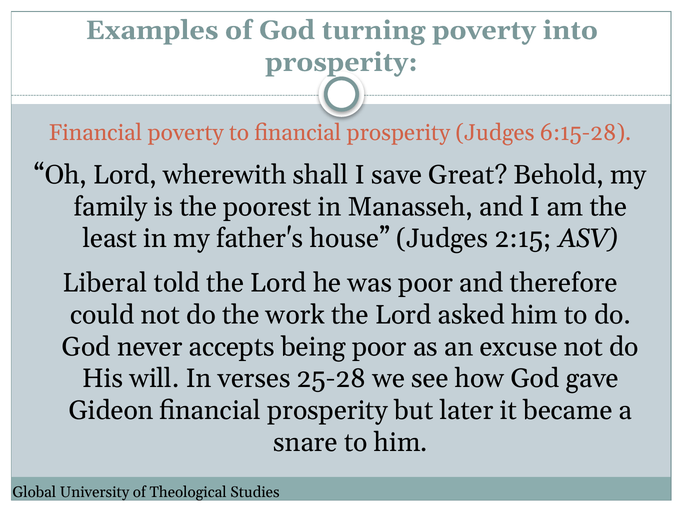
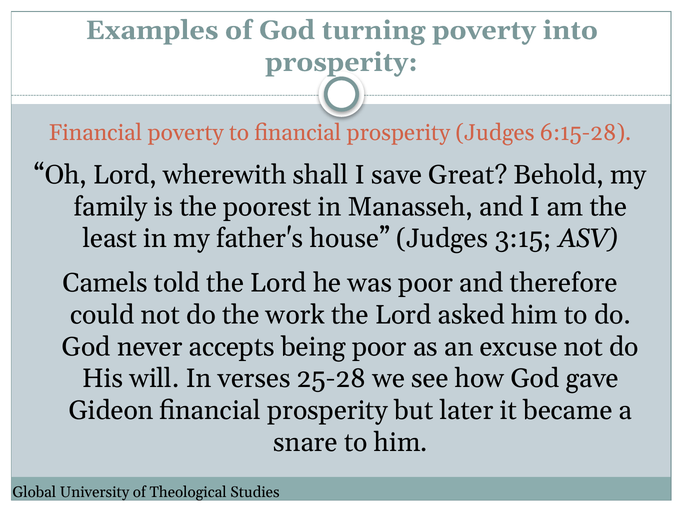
2:15: 2:15 -> 3:15
Liberal: Liberal -> Camels
